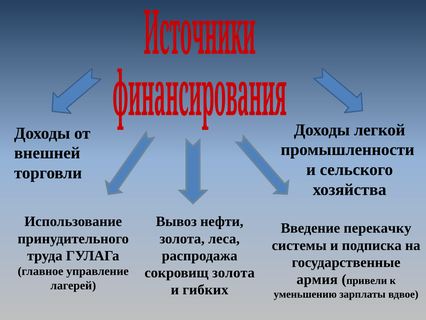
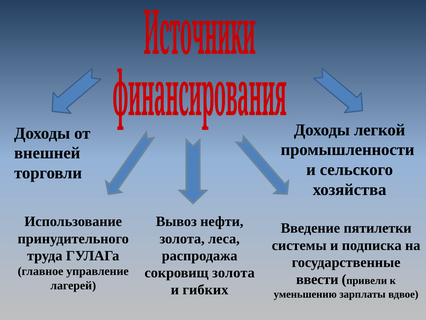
перекачку: перекачку -> пятилетки
армия: армия -> ввести
